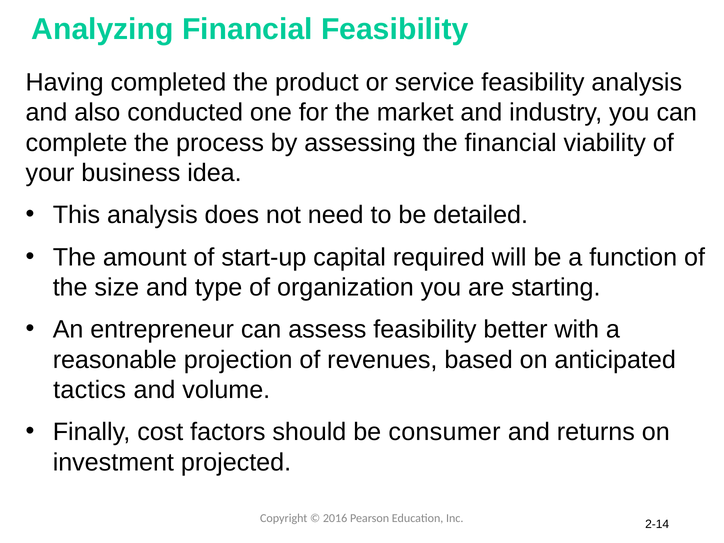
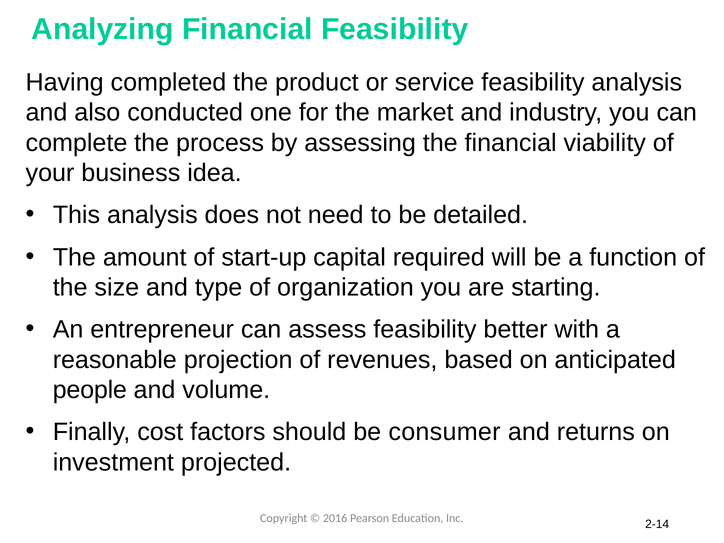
tactics: tactics -> people
